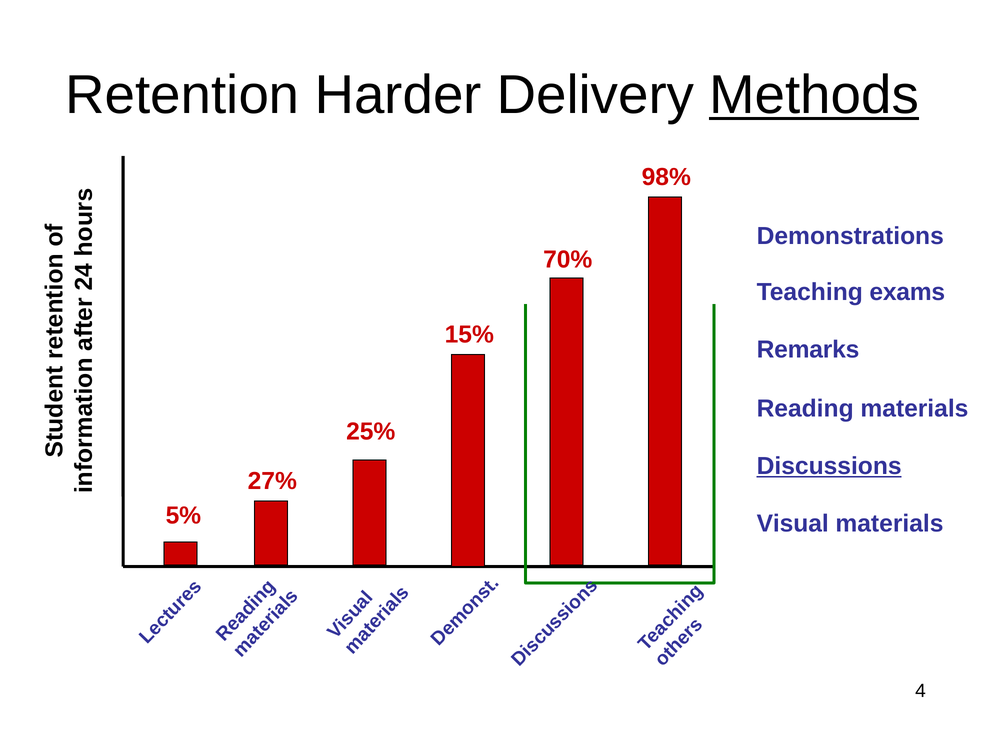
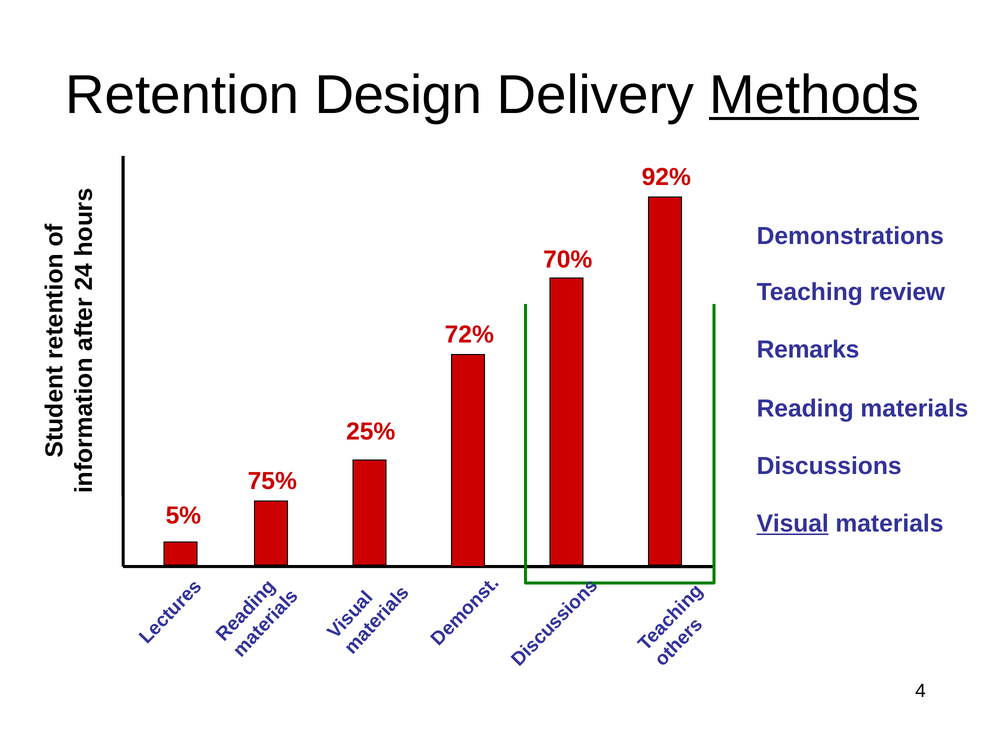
Harder: Harder -> Design
98%: 98% -> 92%
exams: exams -> review
15%: 15% -> 72%
Discussions underline: present -> none
27%: 27% -> 75%
Visual underline: none -> present
